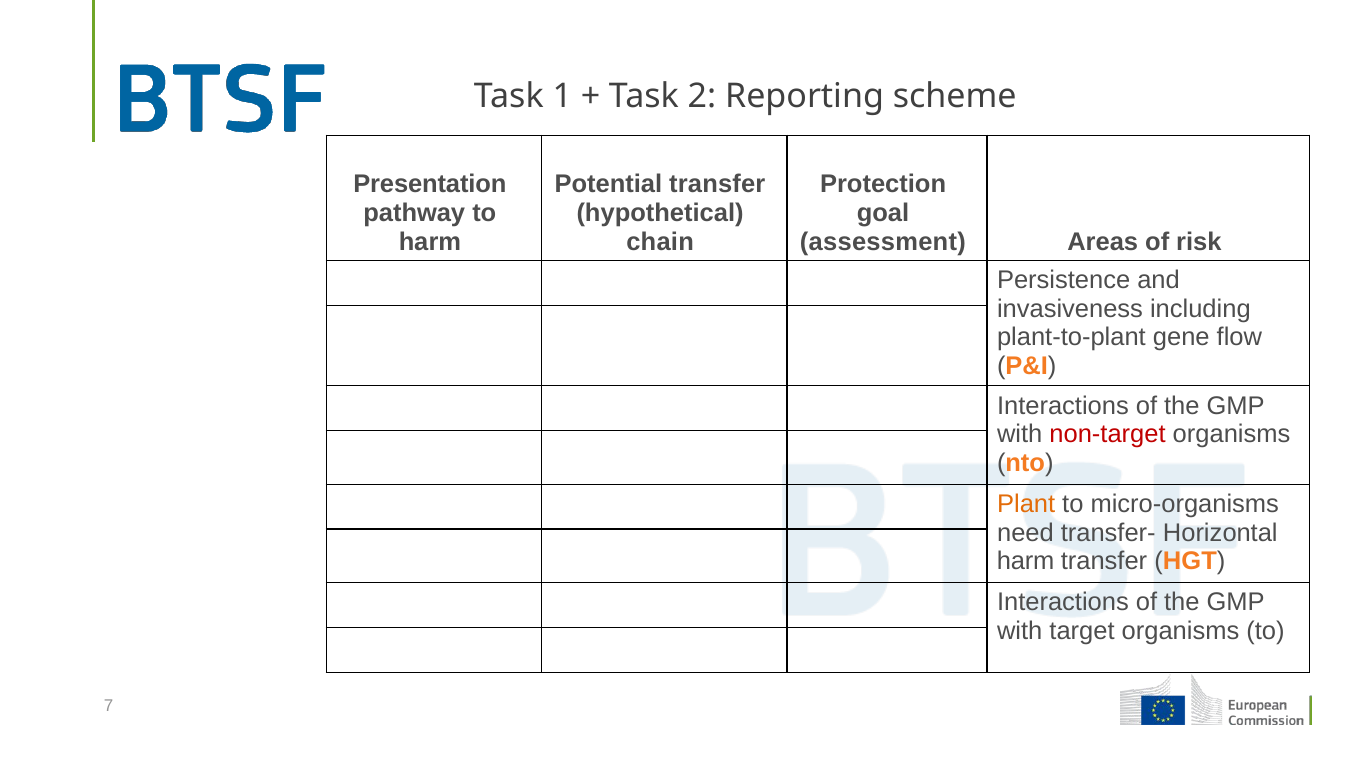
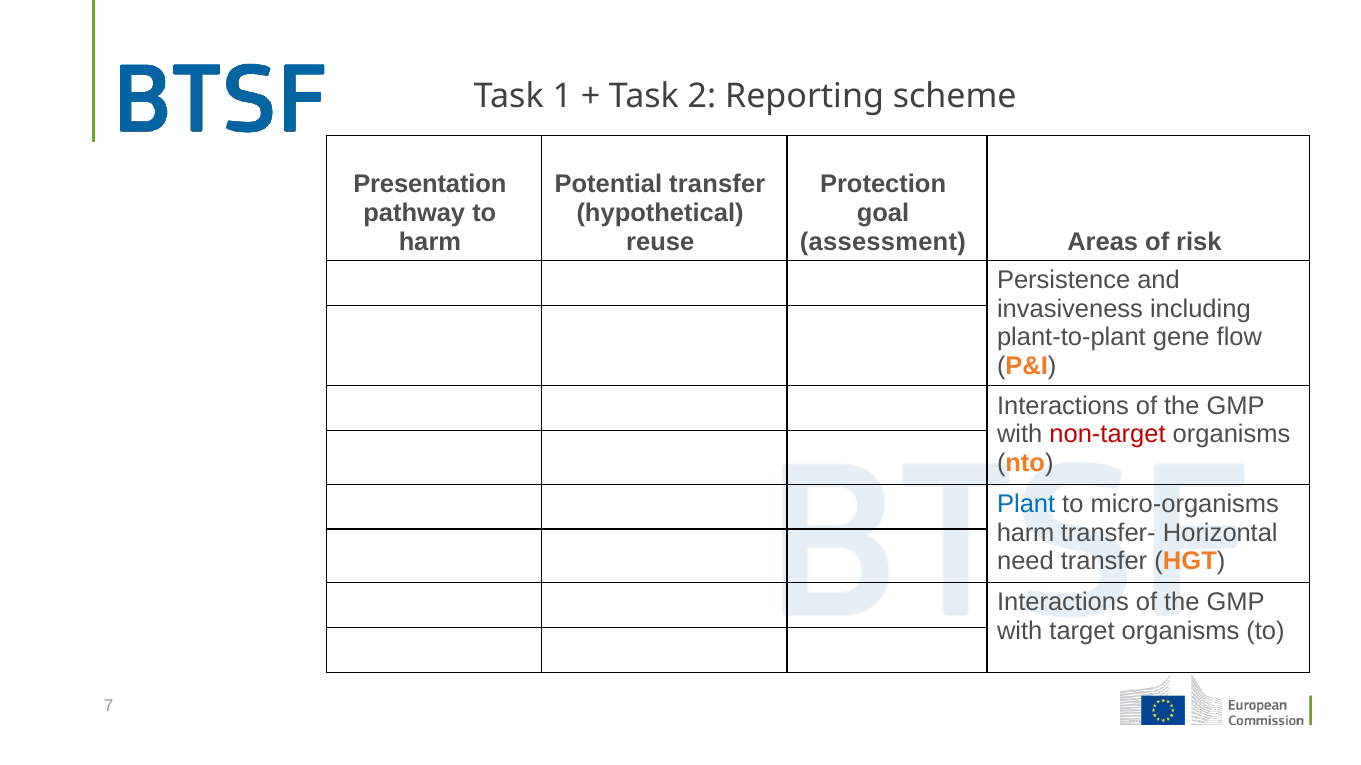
chain: chain -> reuse
Plant colour: orange -> blue
need at (1025, 533): need -> harm
harm at (1026, 562): harm -> need
